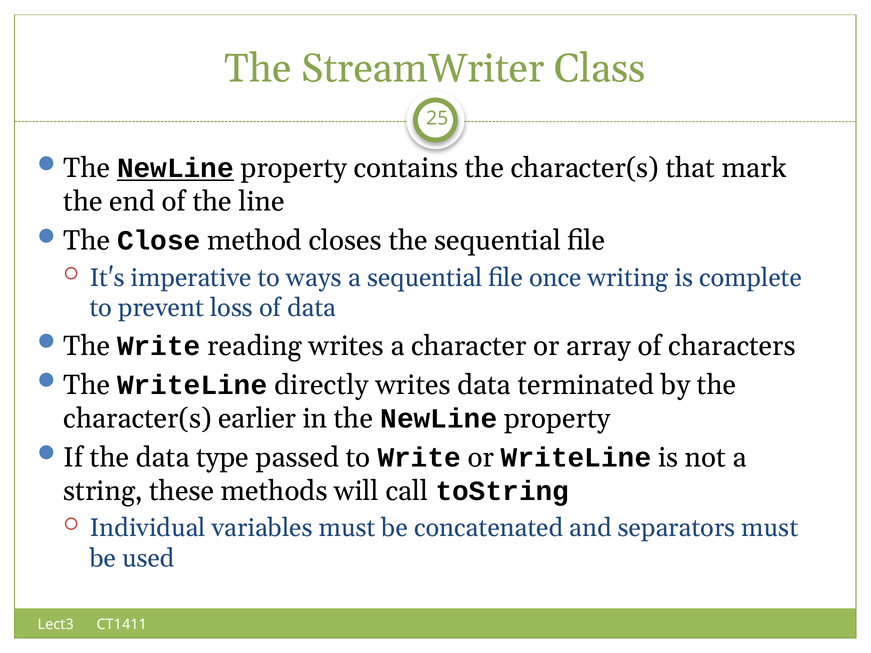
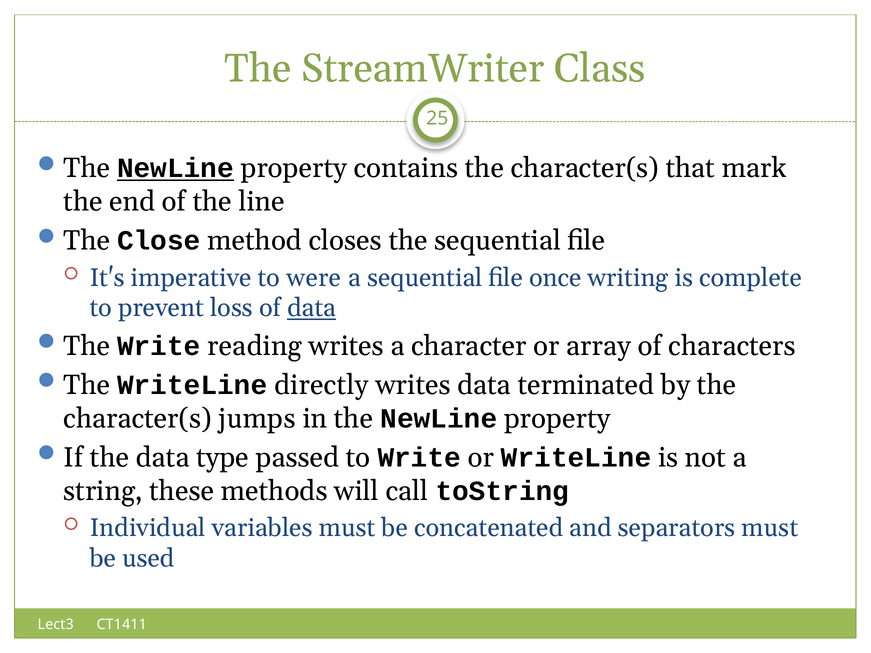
ways: ways -> were
data at (312, 308) underline: none -> present
earlier: earlier -> jumps
